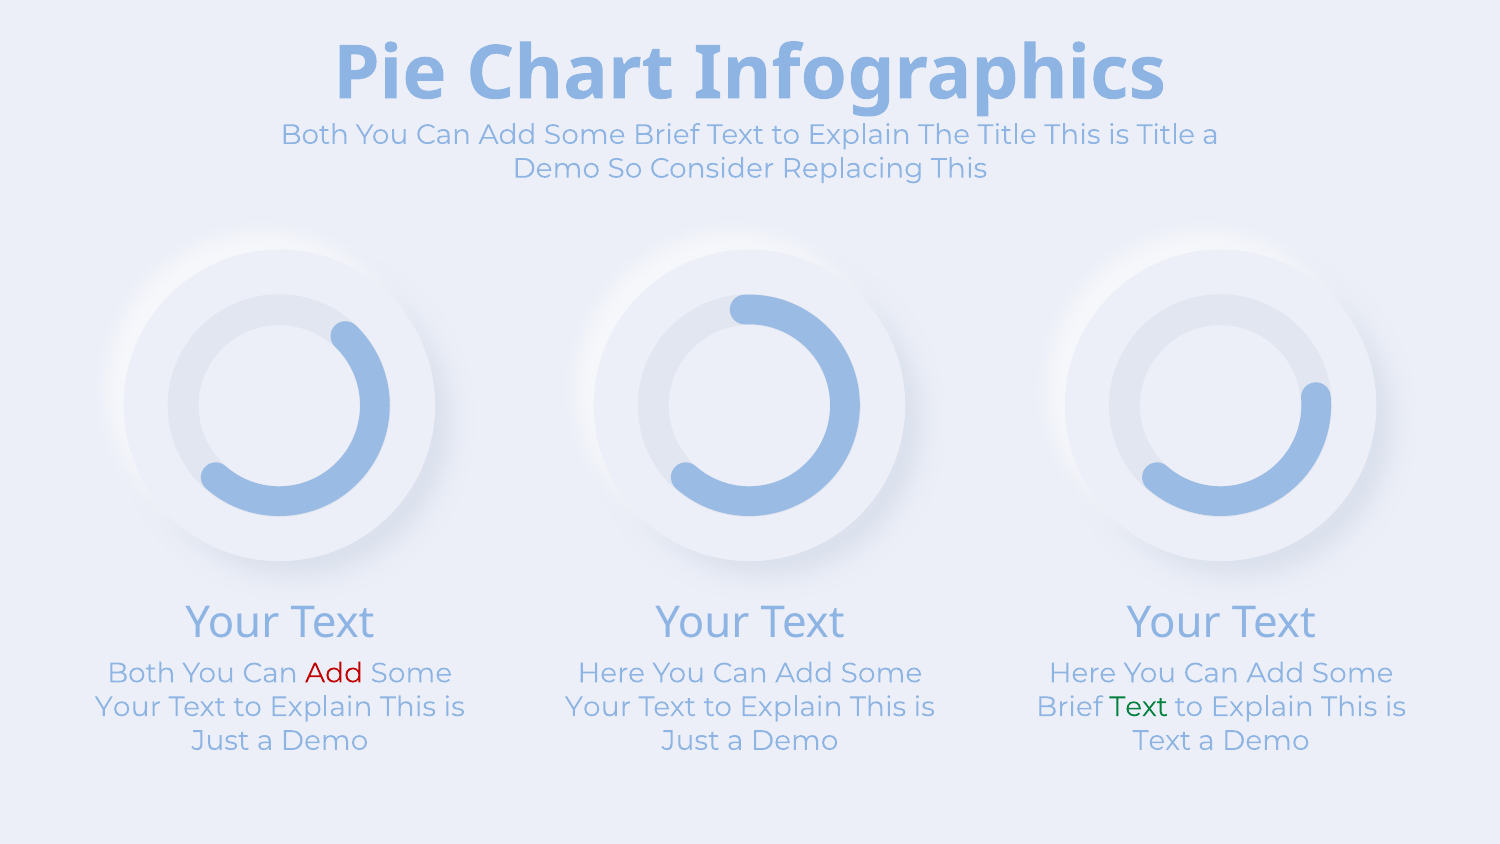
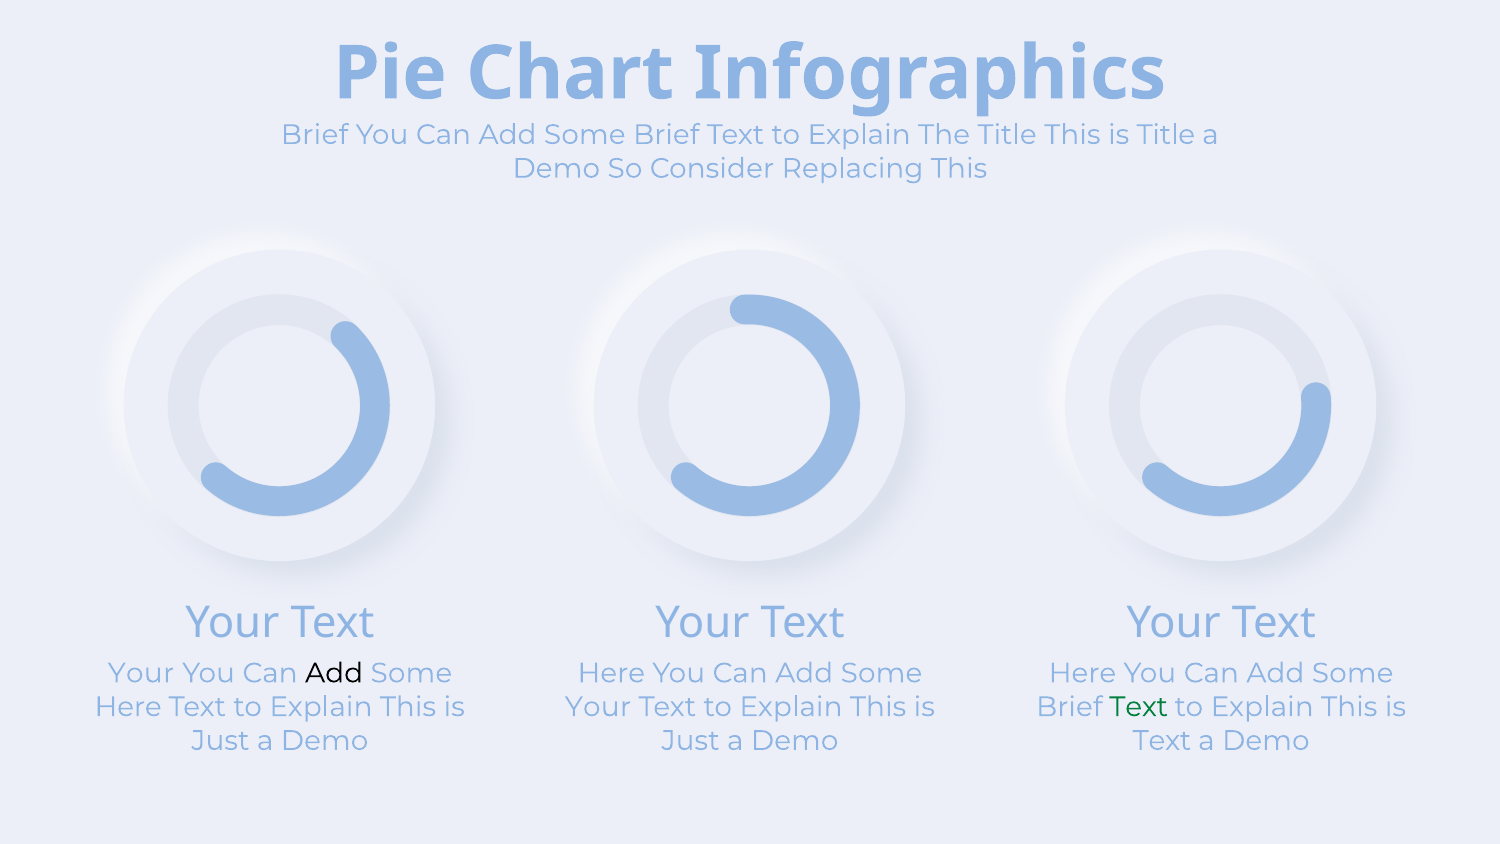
Both at (315, 135): Both -> Brief
Both at (141, 673): Both -> Your
Add at (334, 673) colour: red -> black
Your at (128, 707): Your -> Here
